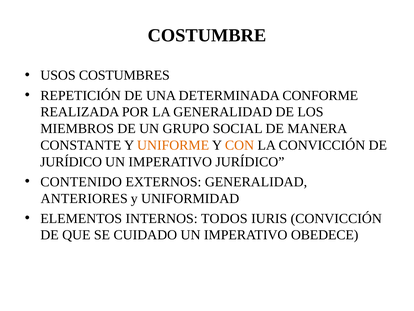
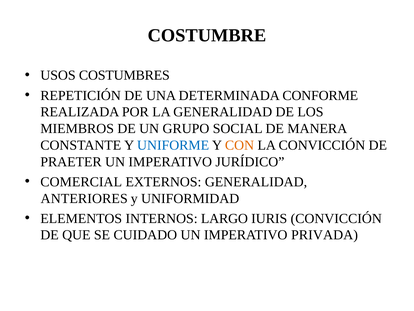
UNIFORME colour: orange -> blue
JURÍDICO at (71, 162): JURÍDICO -> PRAETER
CONTENIDO: CONTENIDO -> COMERCIAL
TODOS: TODOS -> LARGO
OBEDECE: OBEDECE -> PRIVADA
